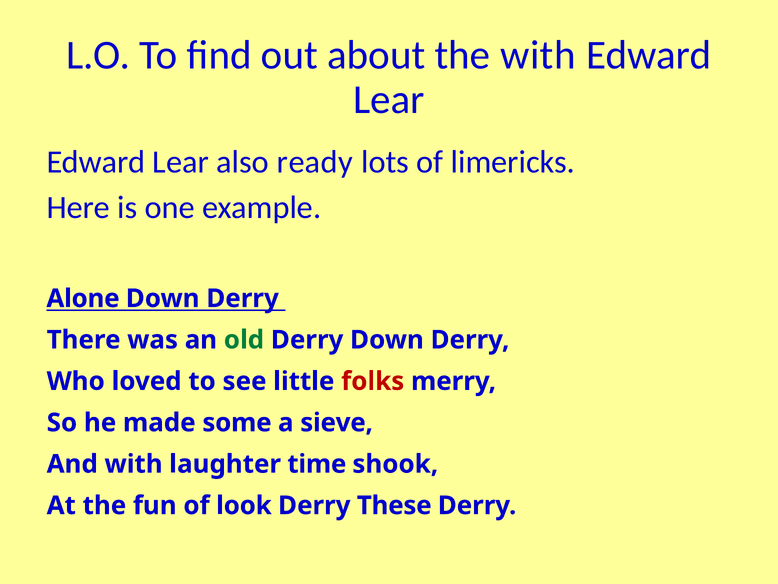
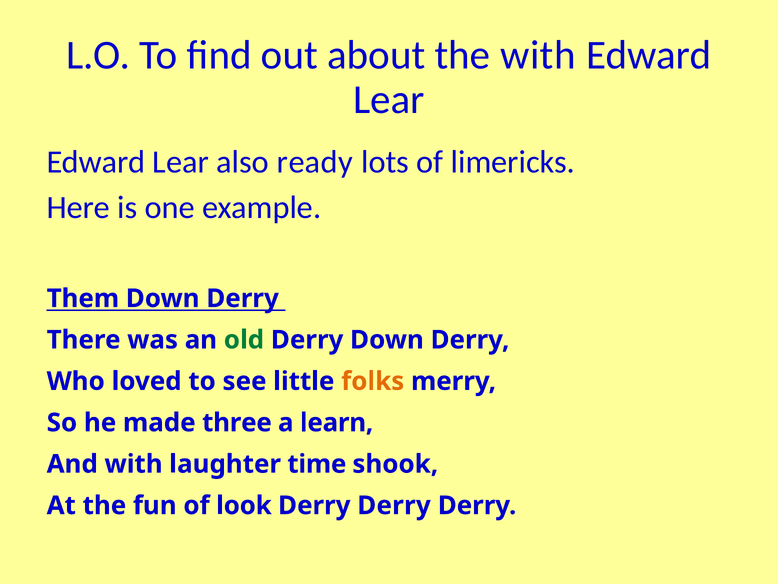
Alone: Alone -> Them
folks colour: red -> orange
some: some -> three
sieve: sieve -> learn
These at (394, 505): These -> Derry
